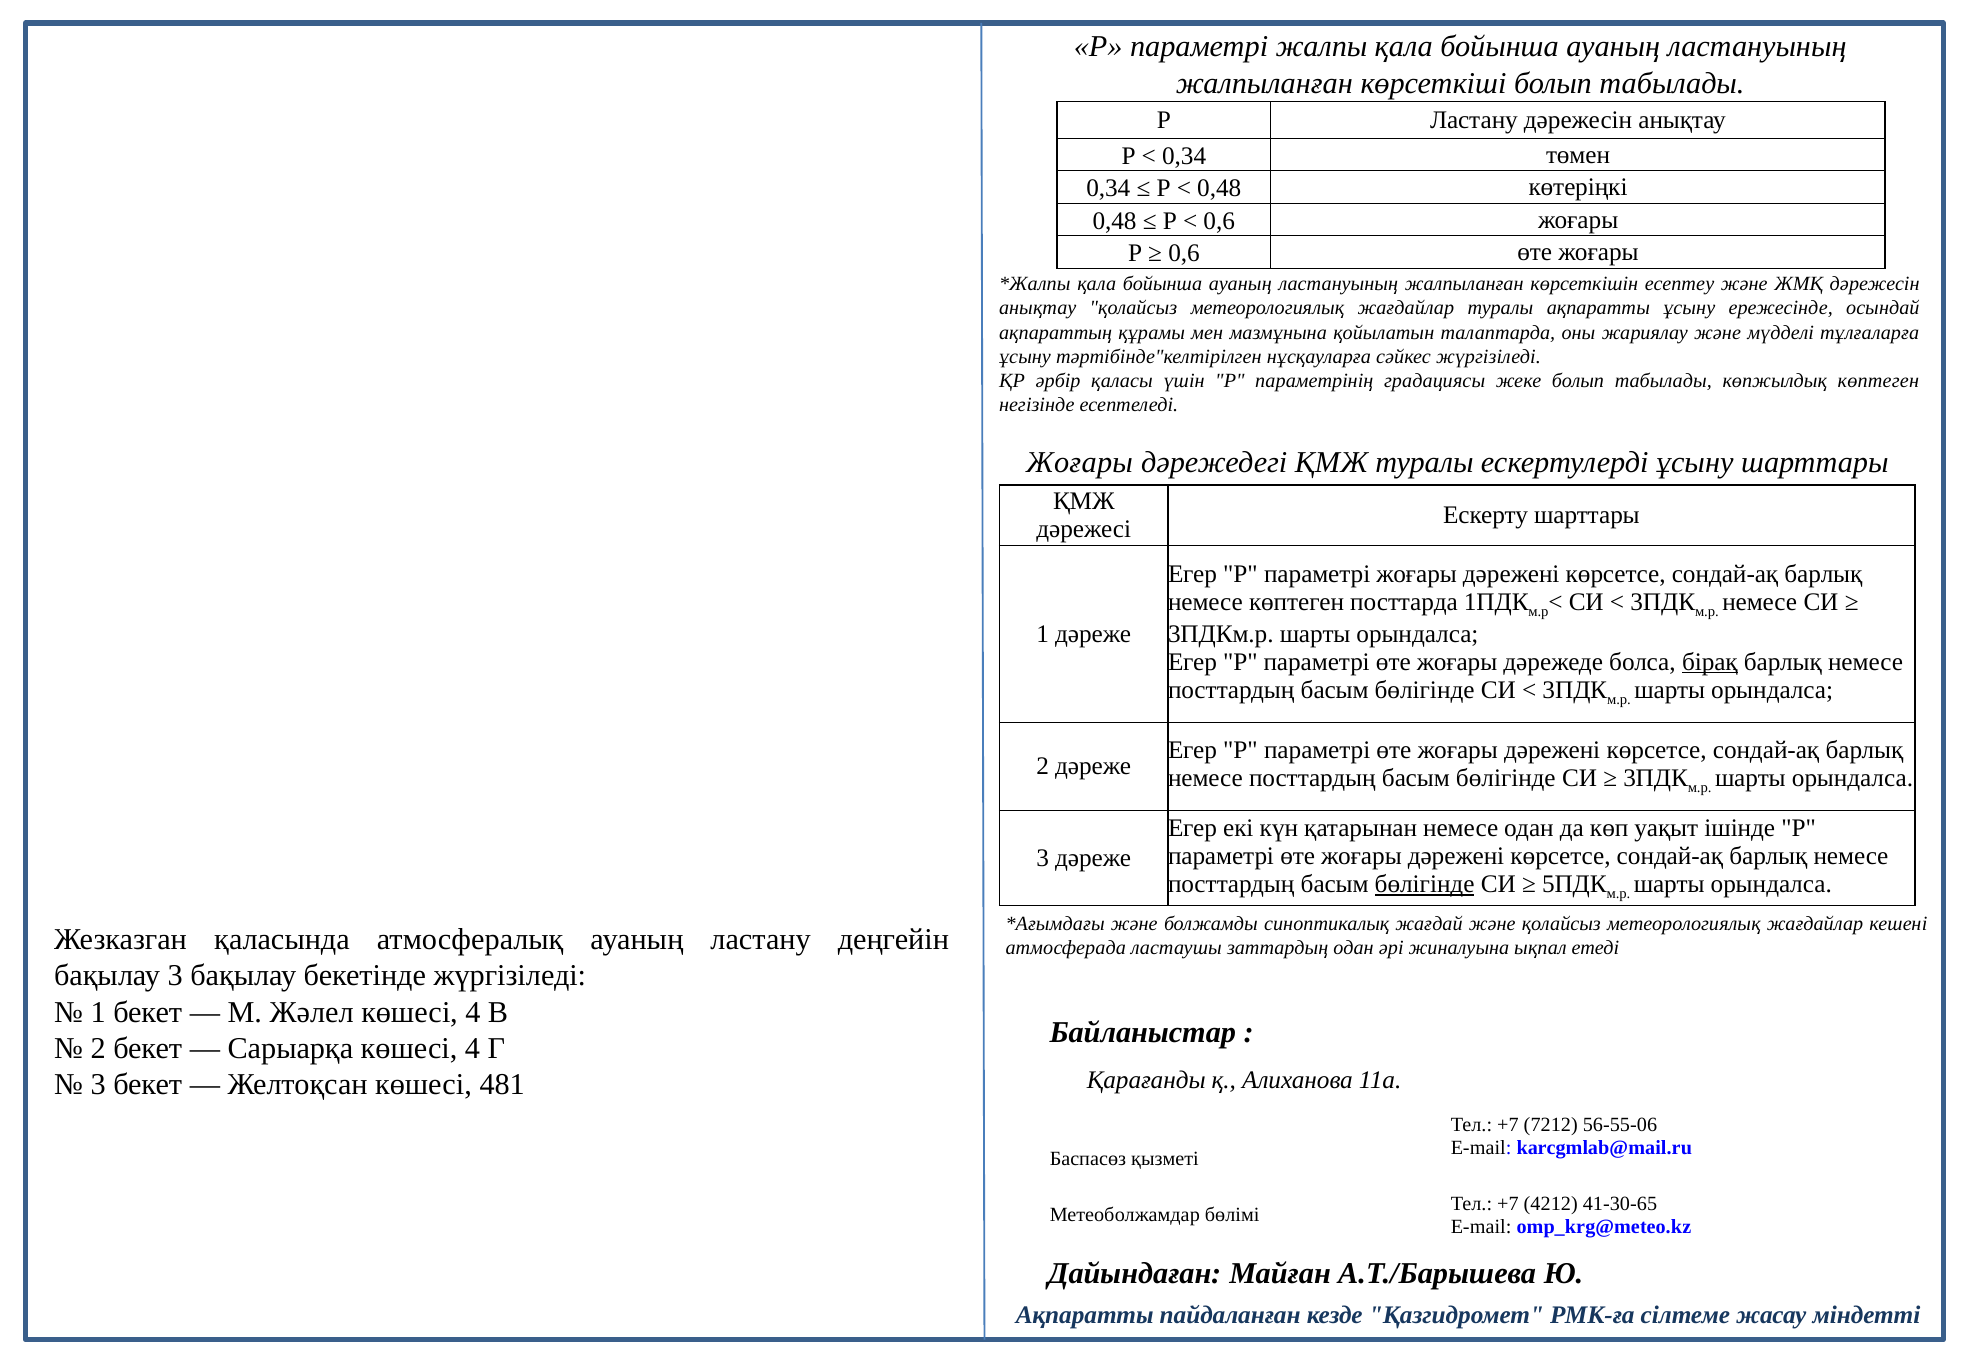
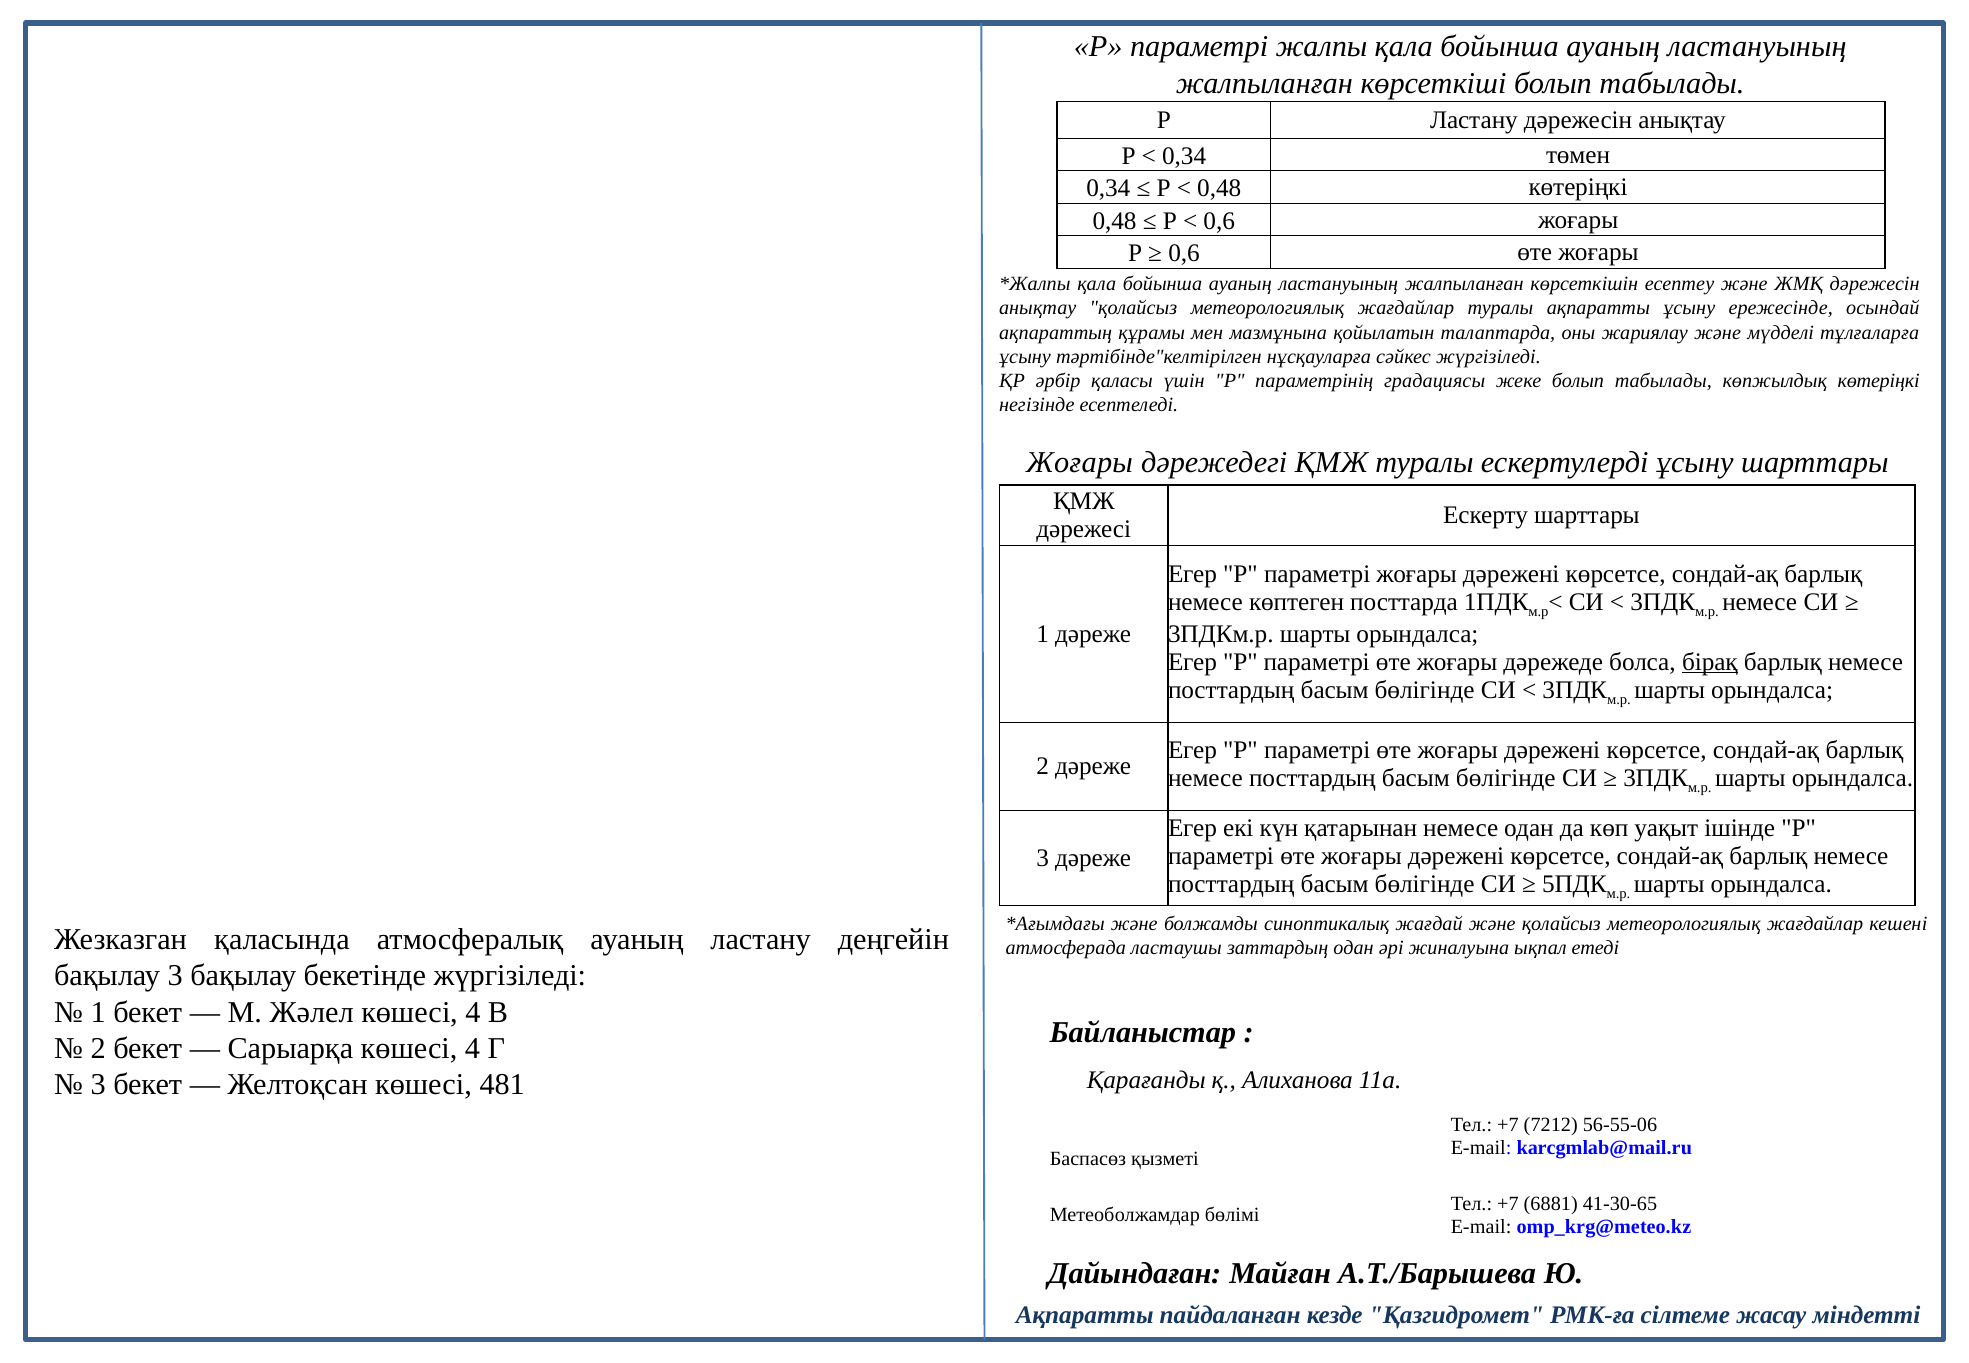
көпжылдық көптеген: көптеген -> көтеріңкі
бөлігінде at (1425, 884) underline: present -> none
4212: 4212 -> 6881
